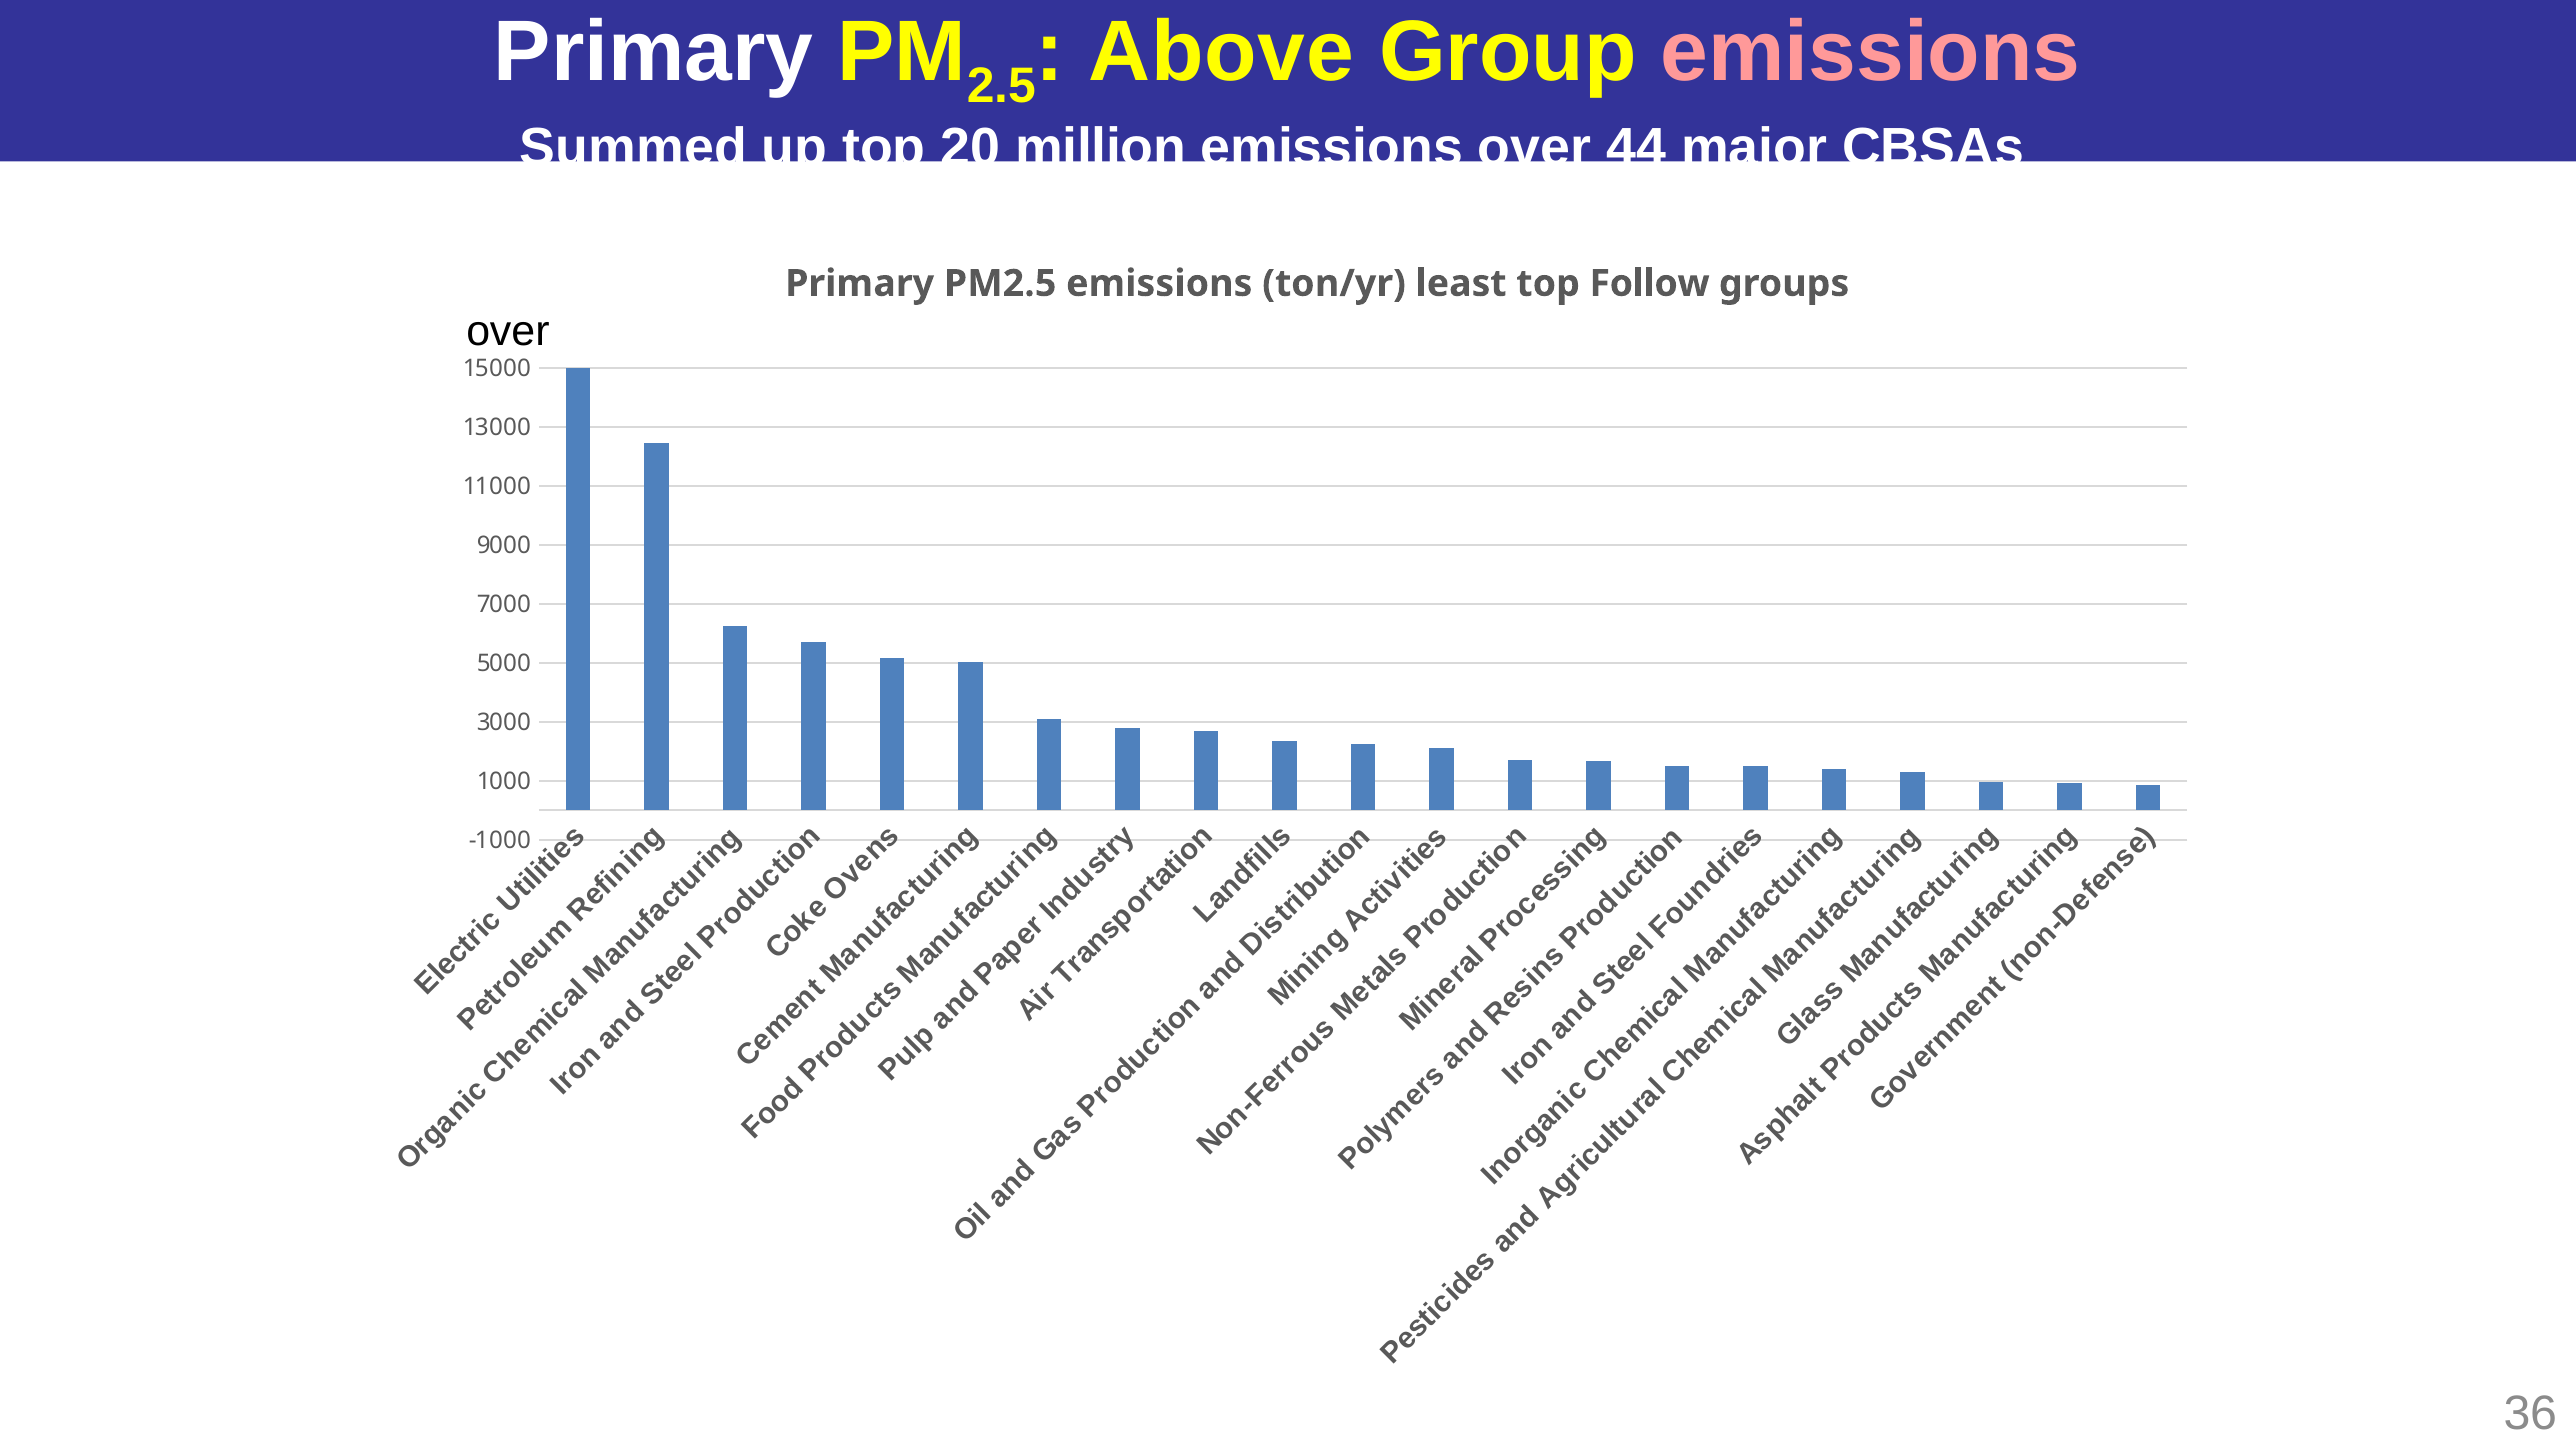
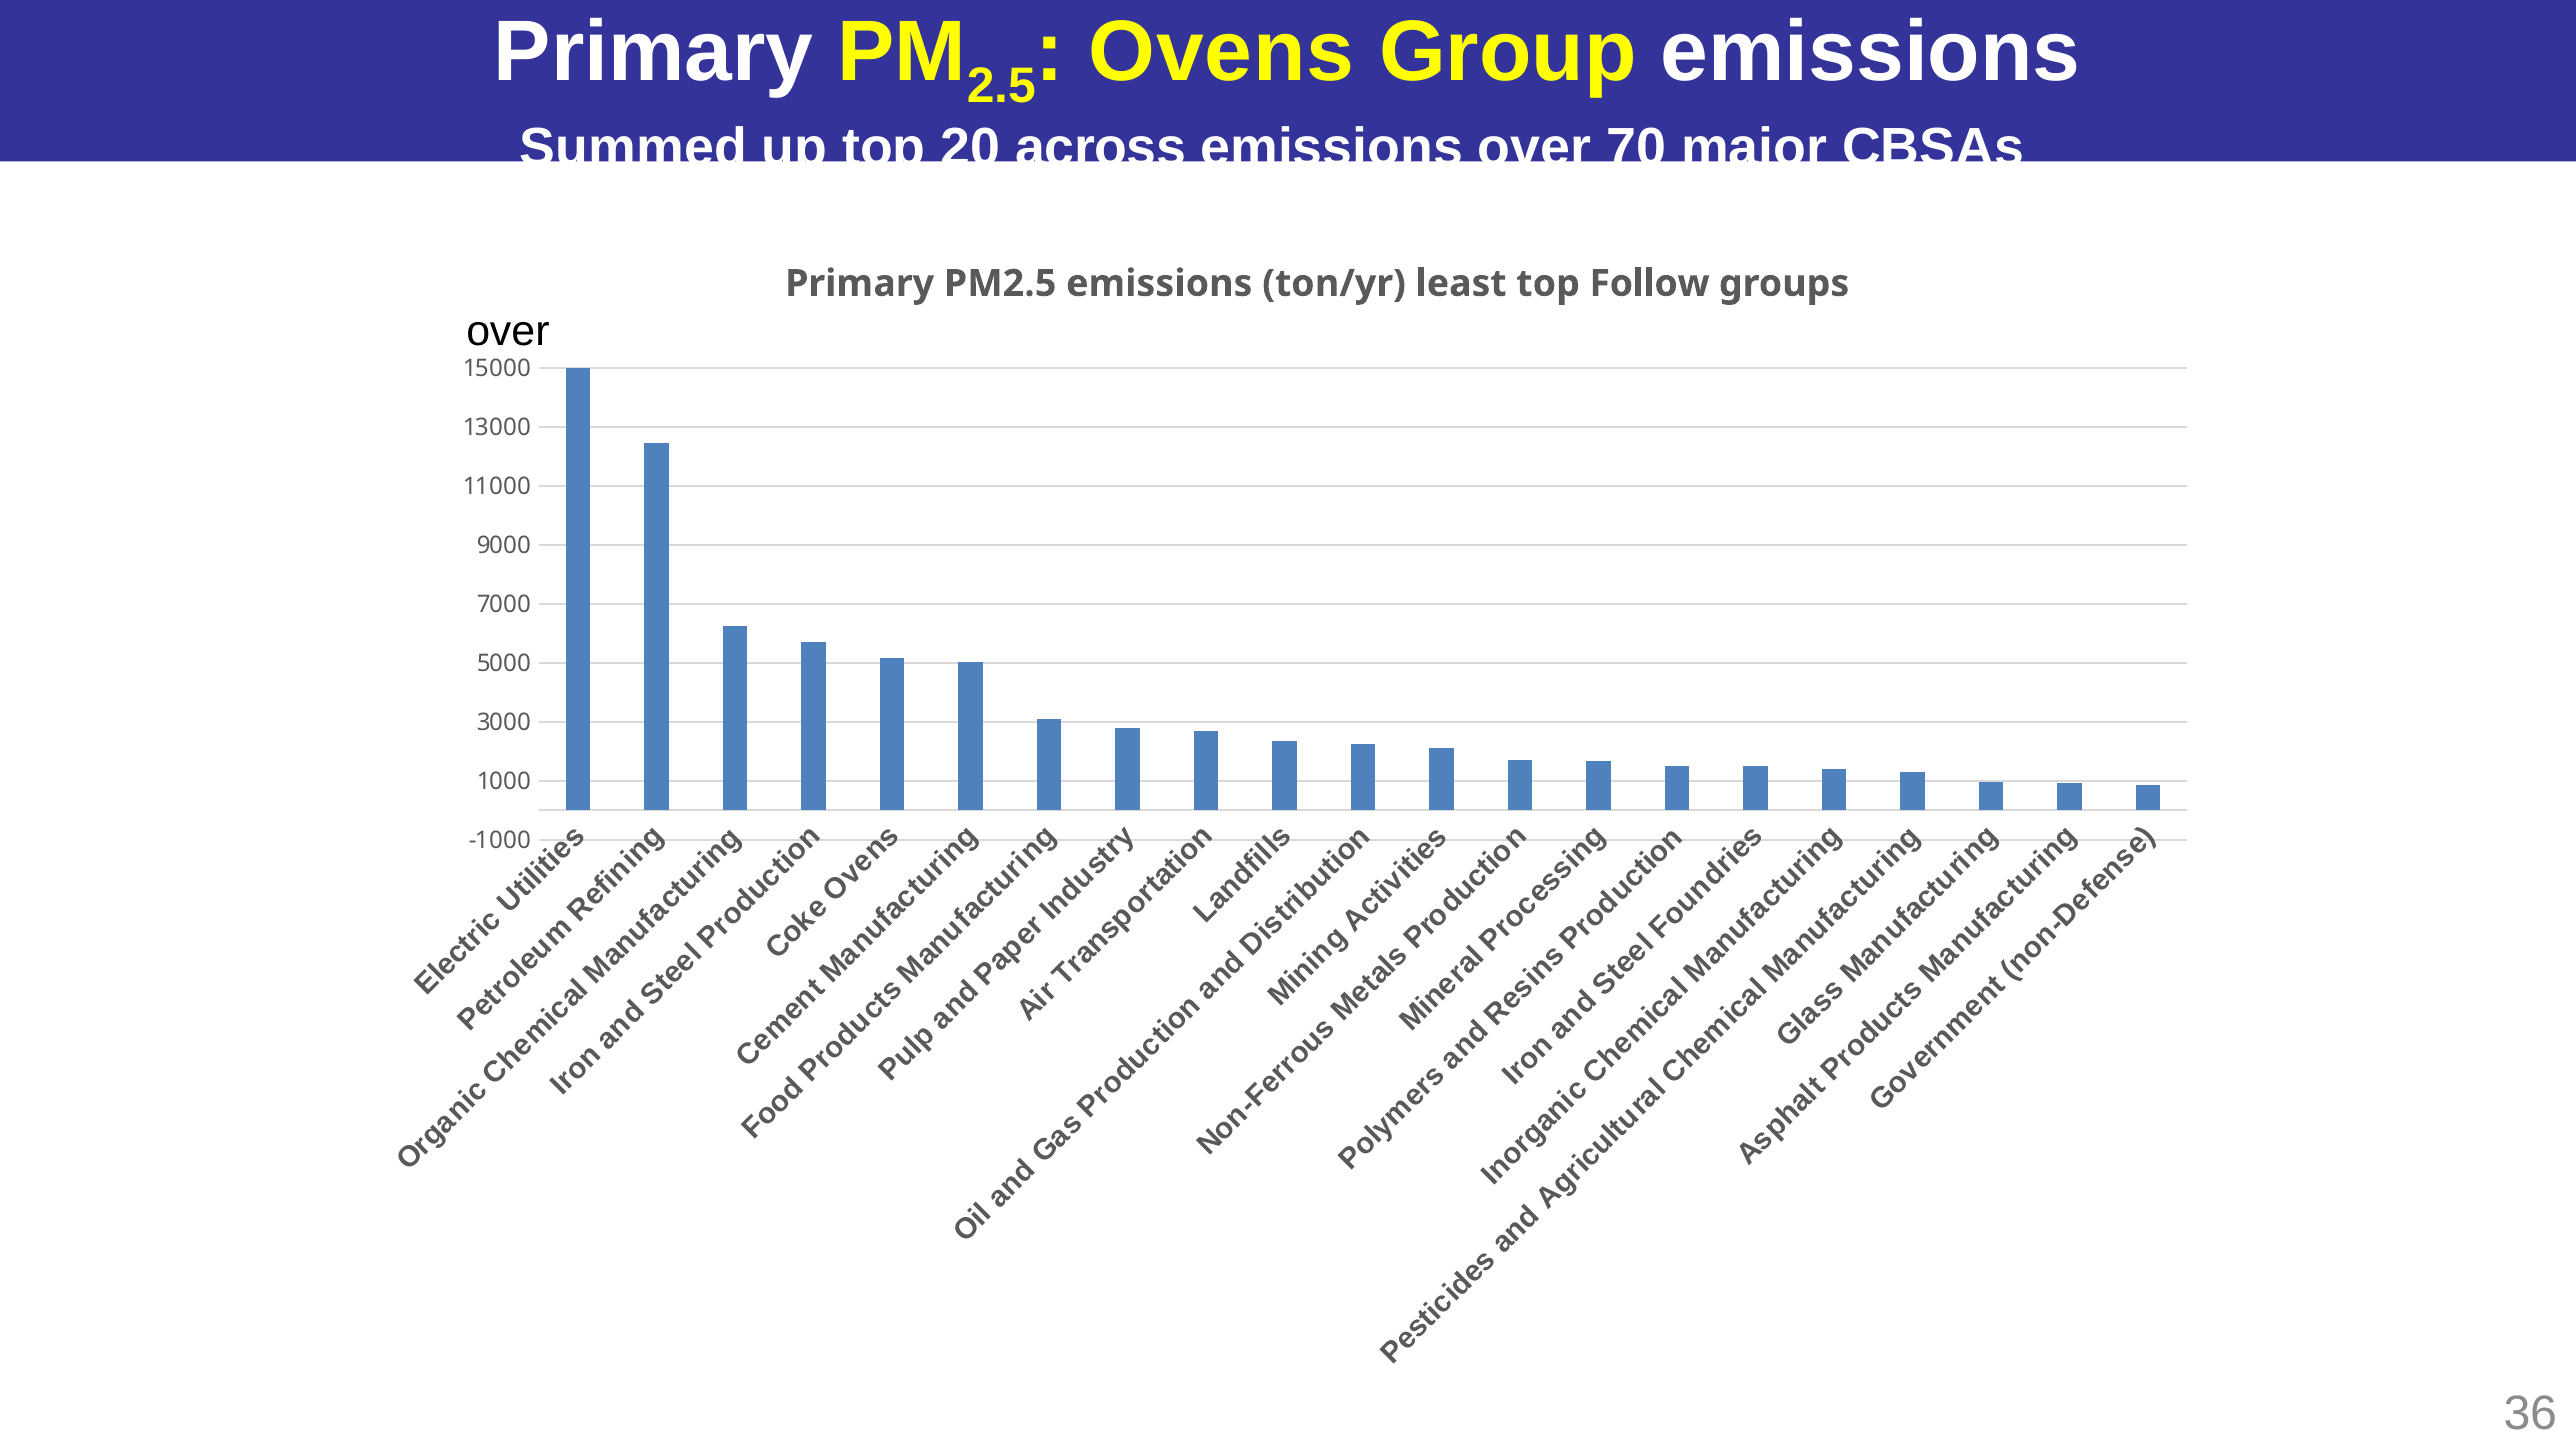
Above: Above -> Ovens
emissions at (1871, 52) colour: pink -> white
million: million -> across
44: 44 -> 70
